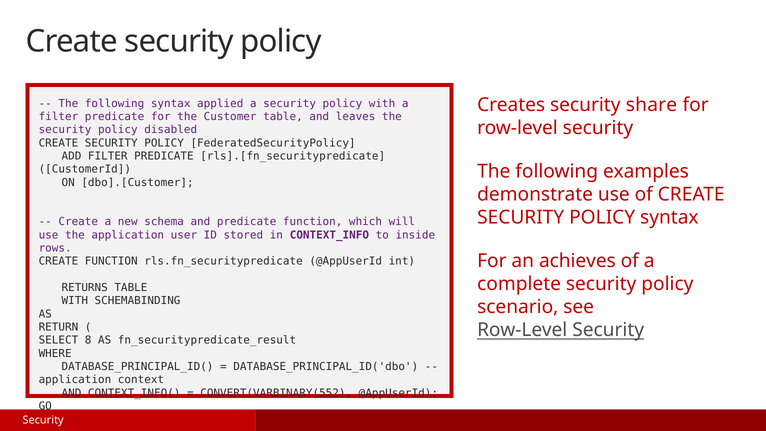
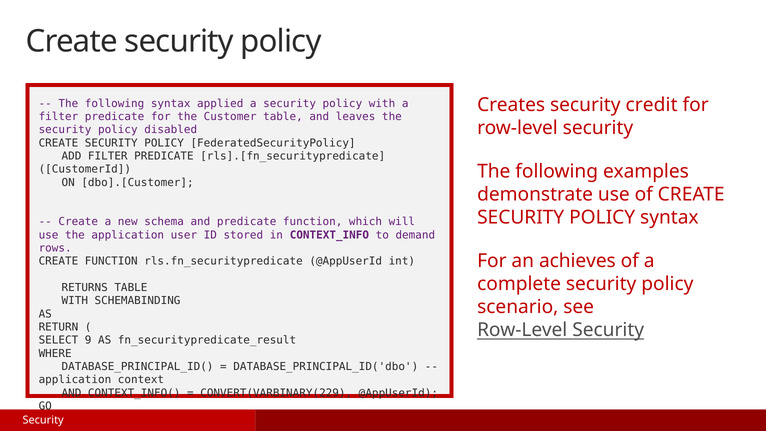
share: share -> credit
inside: inside -> demand
8: 8 -> 9
CONVERT(VARBINARY(552: CONVERT(VARBINARY(552 -> CONVERT(VARBINARY(229
